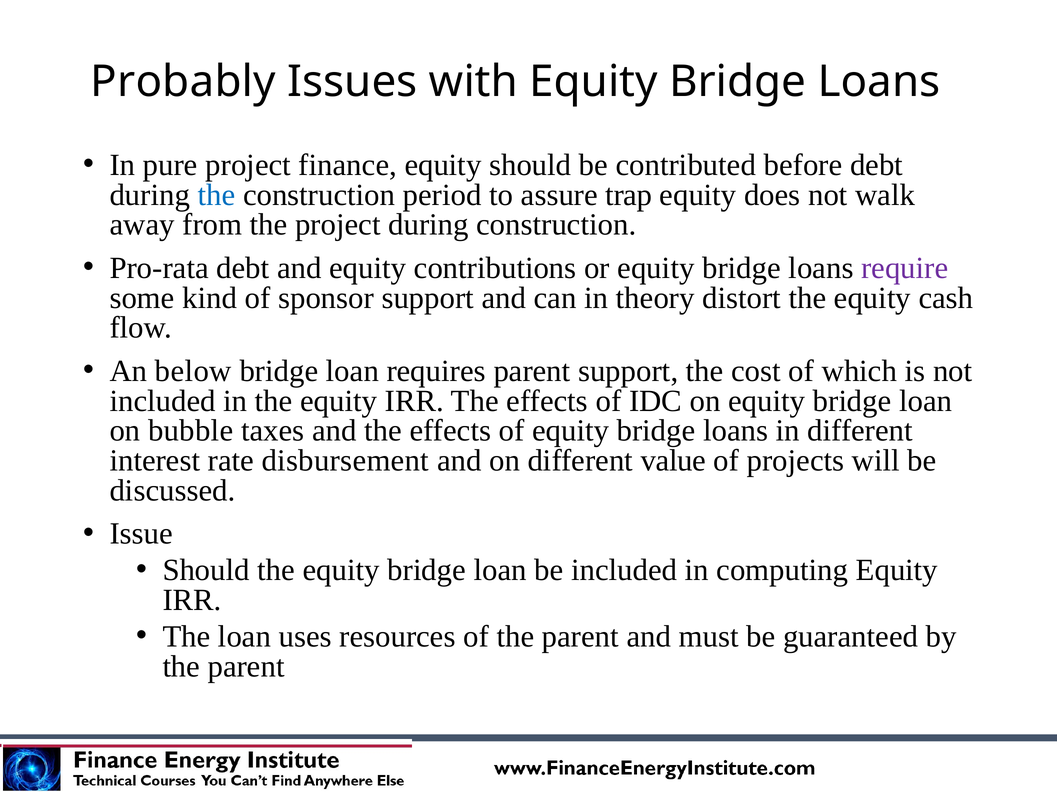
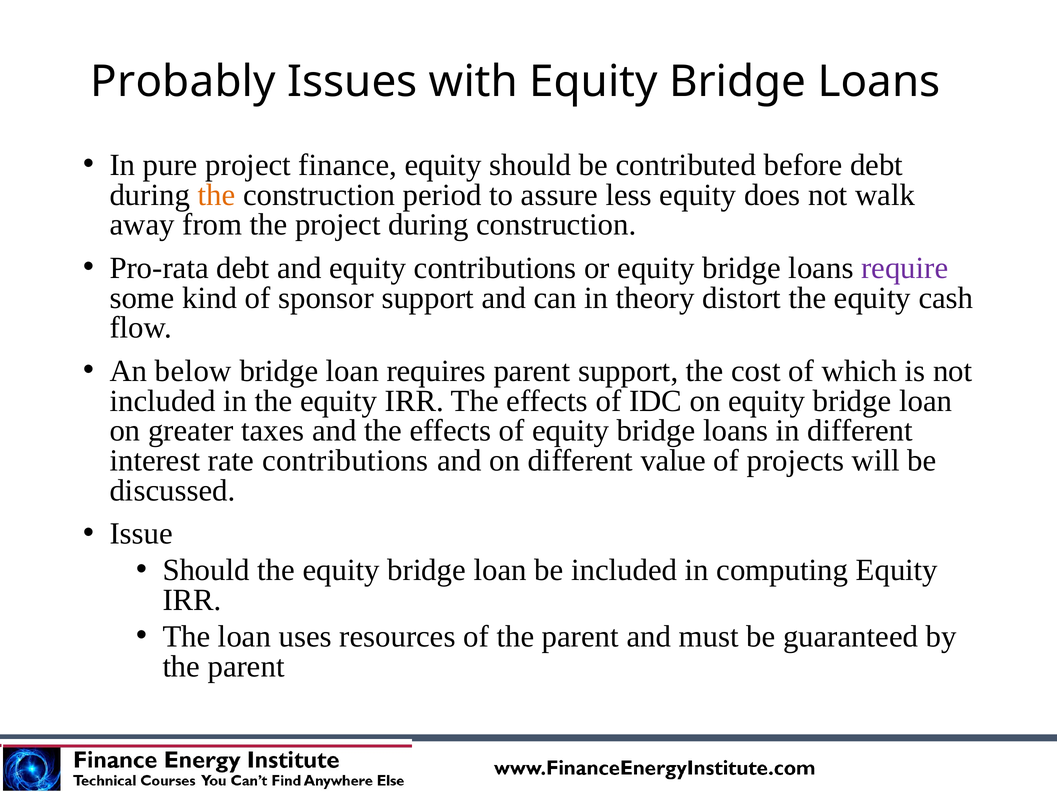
the at (216, 195) colour: blue -> orange
trap: trap -> less
bubble: bubble -> greater
rate disbursement: disbursement -> contributions
